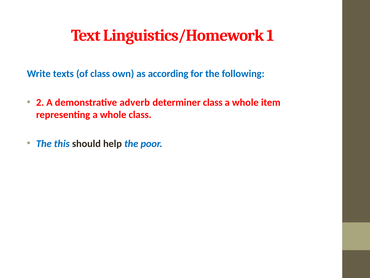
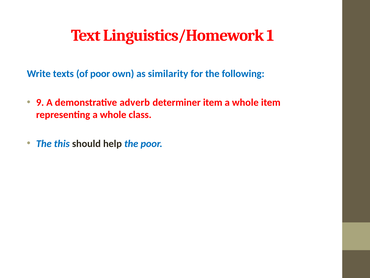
of class: class -> poor
according: according -> similarity
2: 2 -> 9
determiner class: class -> item
